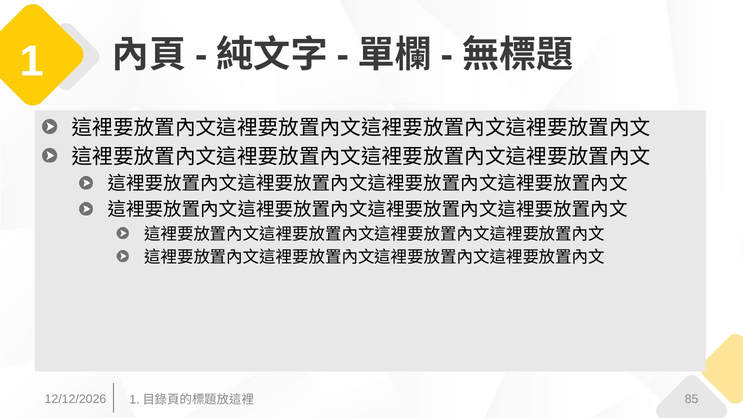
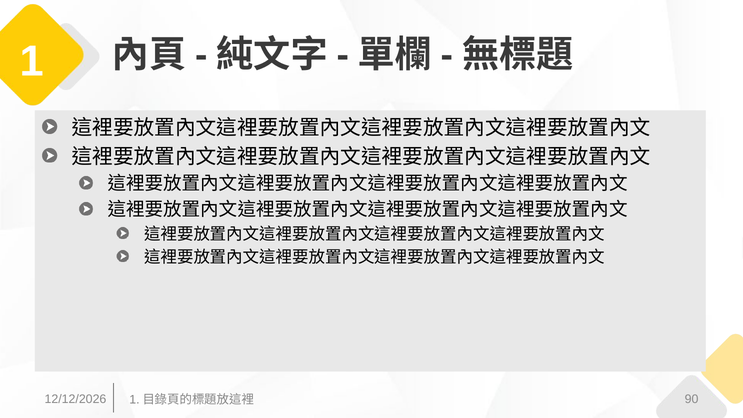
85: 85 -> 90
